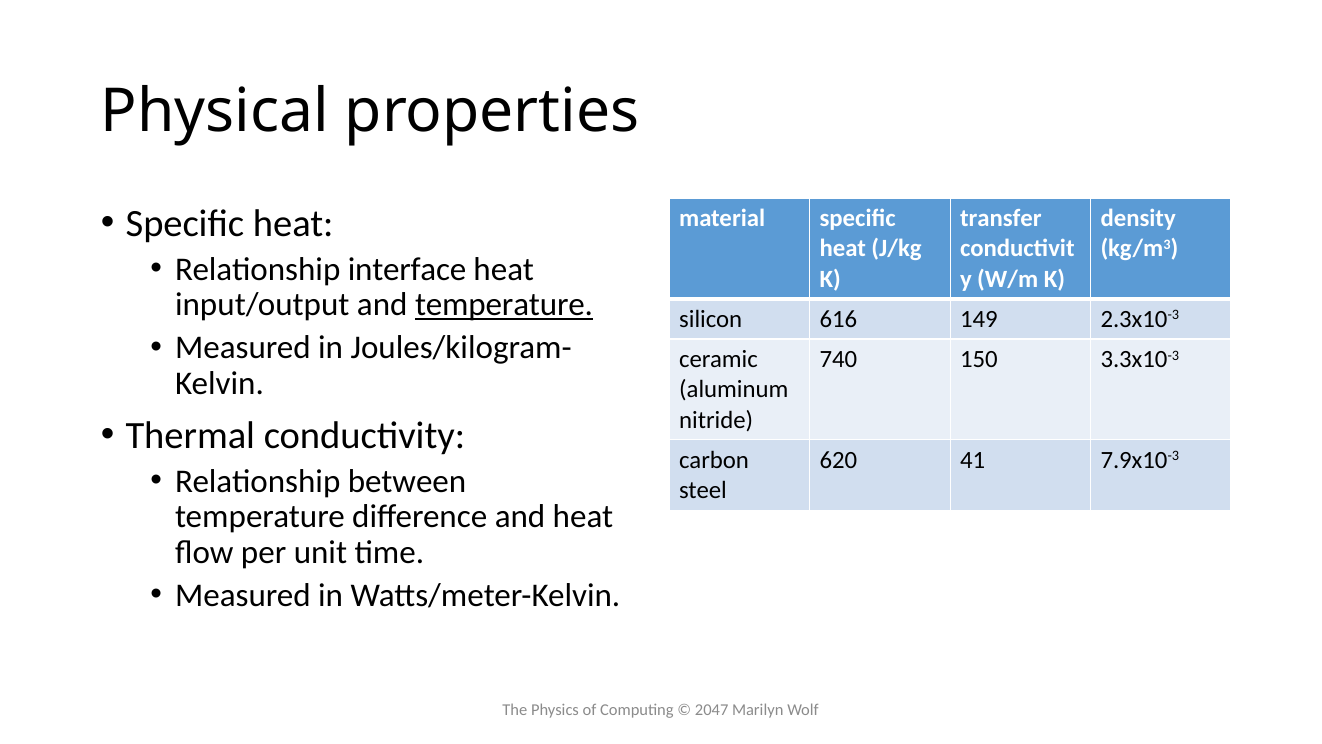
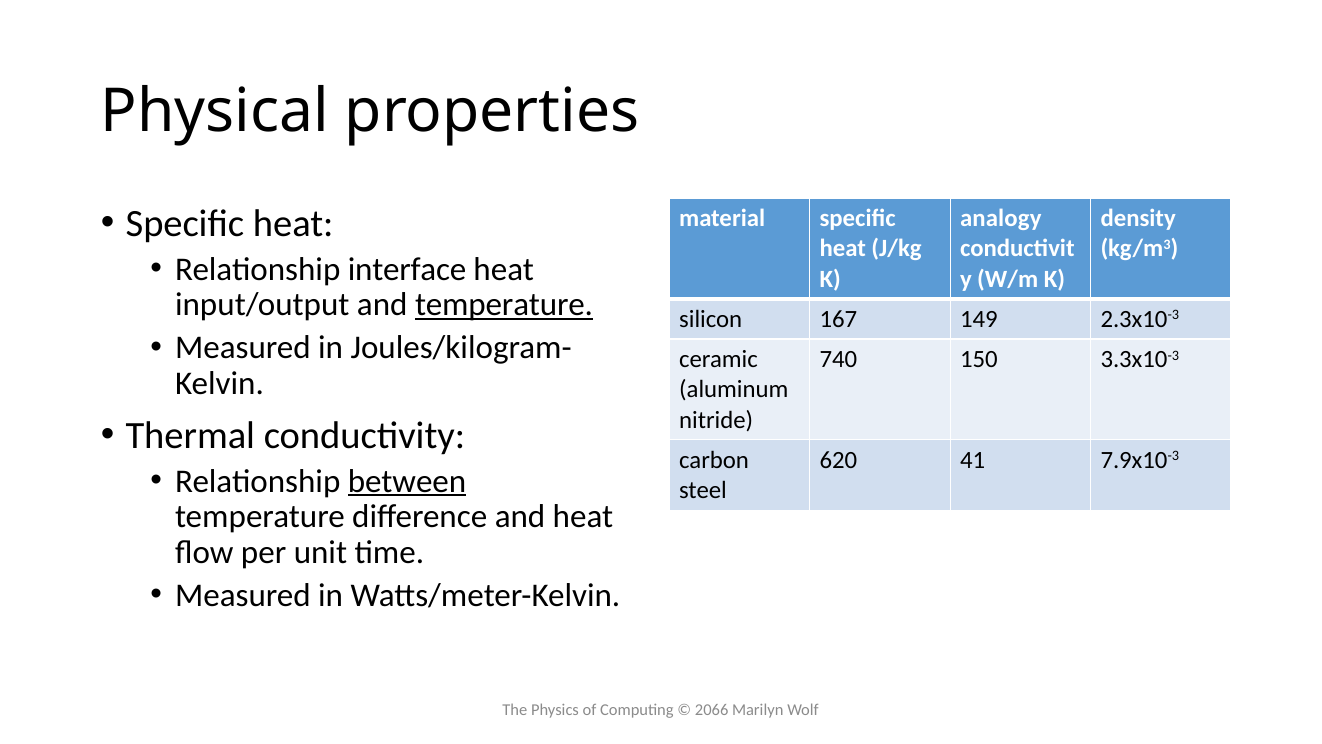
transfer: transfer -> analogy
616: 616 -> 167
between underline: none -> present
2047: 2047 -> 2066
